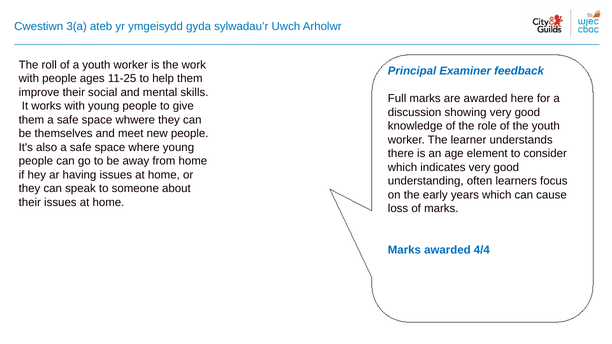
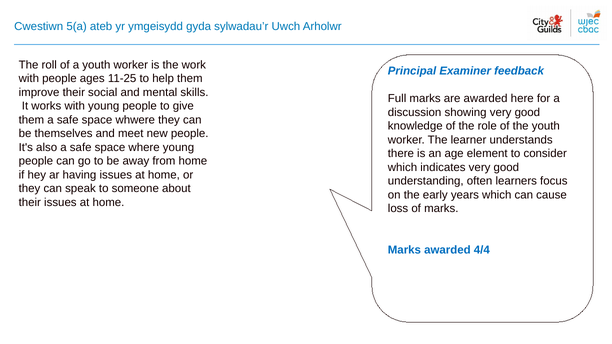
3(a: 3(a -> 5(a
